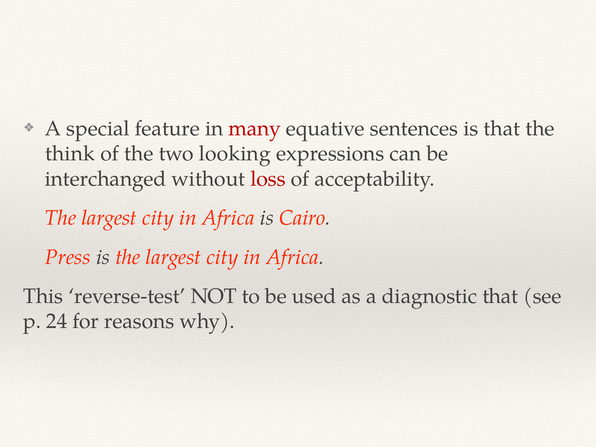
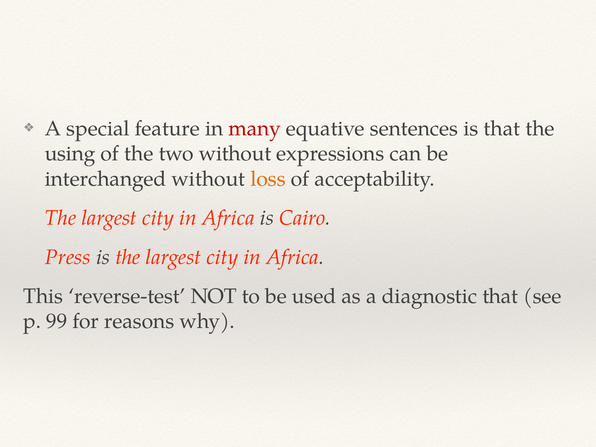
think: think -> using
two looking: looking -> without
loss colour: red -> orange
24: 24 -> 99
